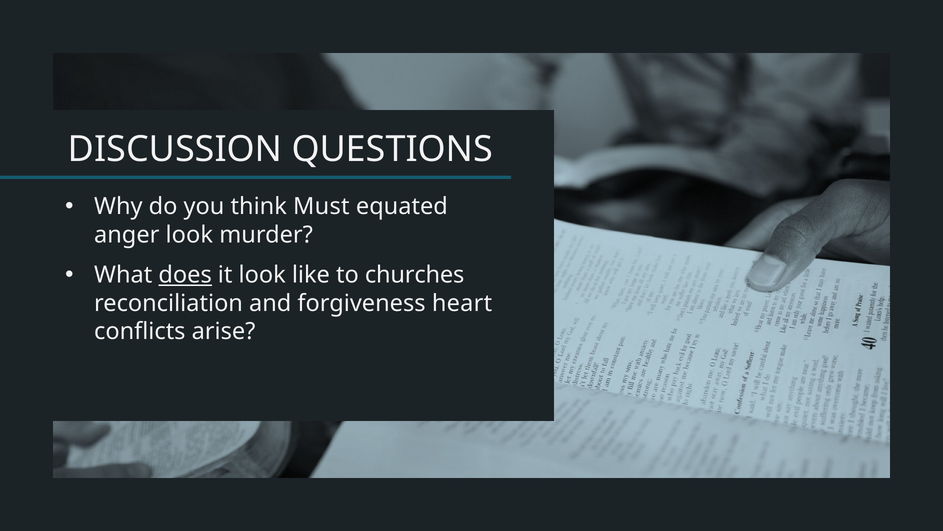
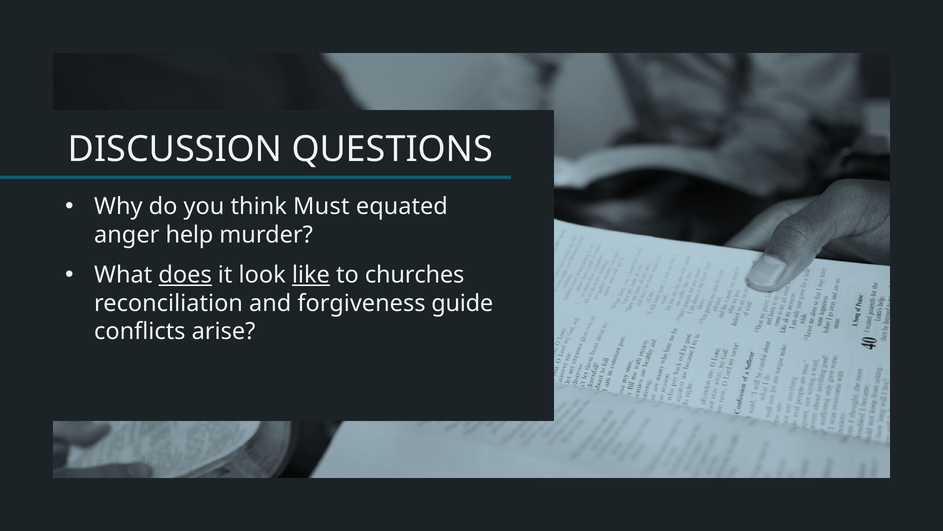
anger look: look -> help
like underline: none -> present
heart: heart -> guide
